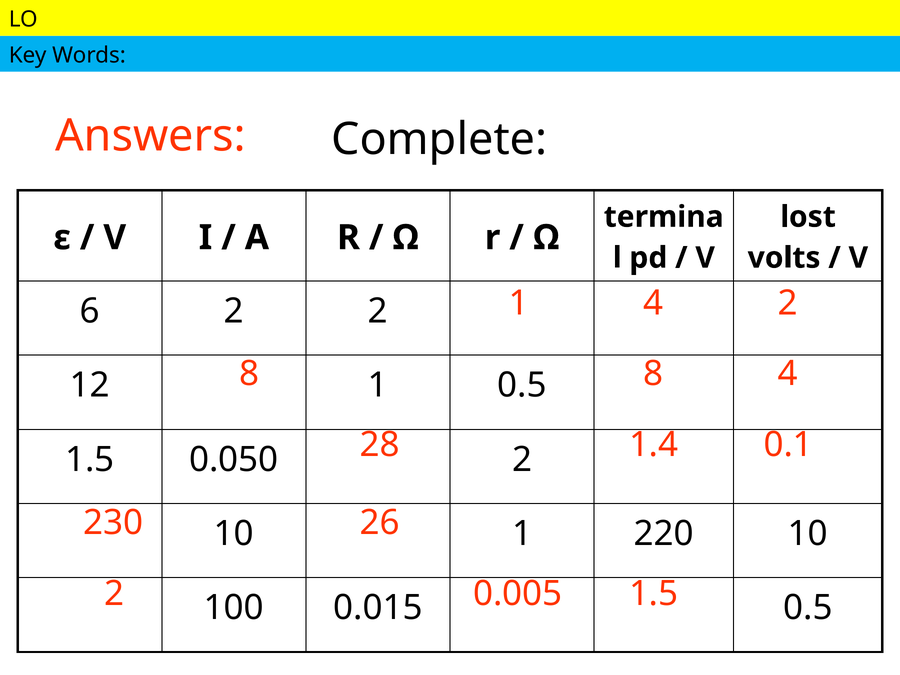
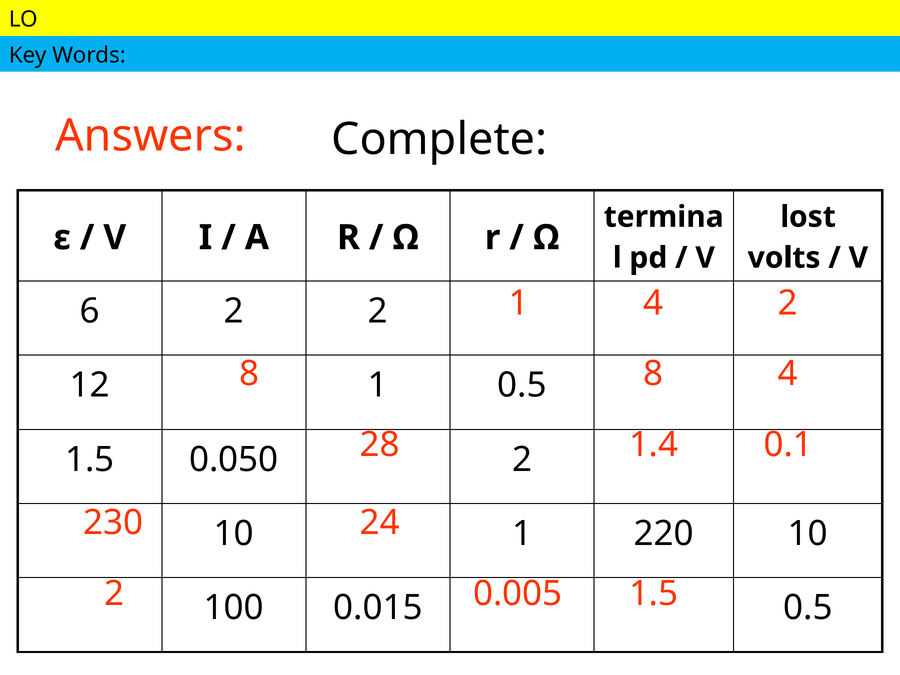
26: 26 -> 24
